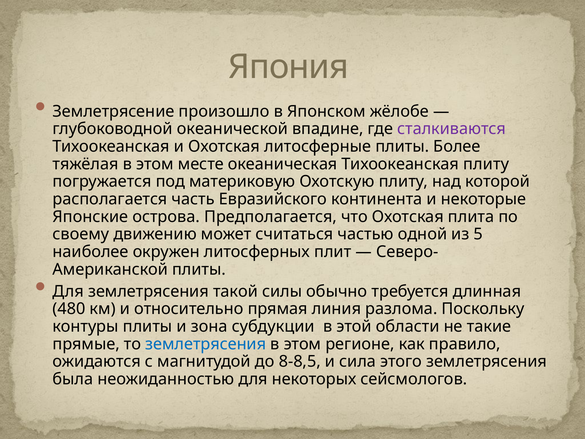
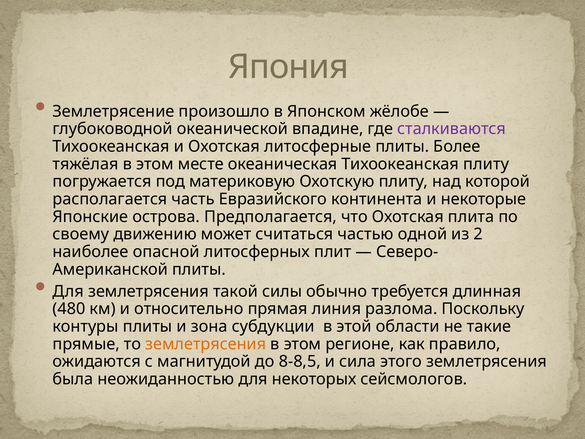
5: 5 -> 2
окружен: окружен -> опасной
землетрясения at (206, 344) colour: blue -> orange
